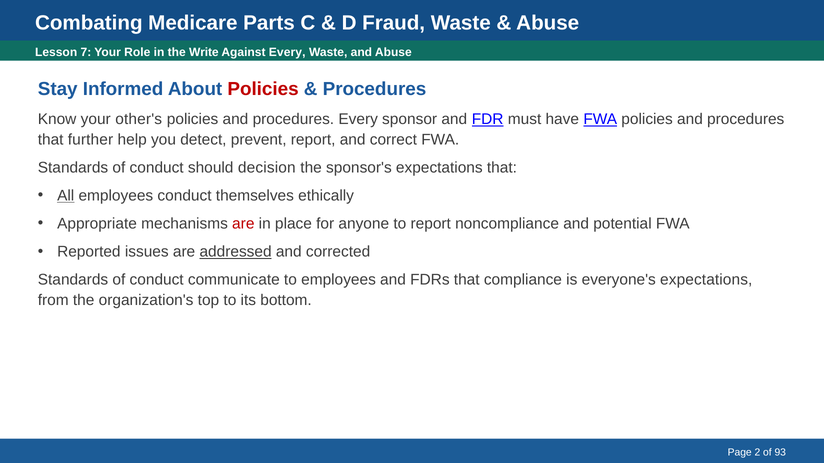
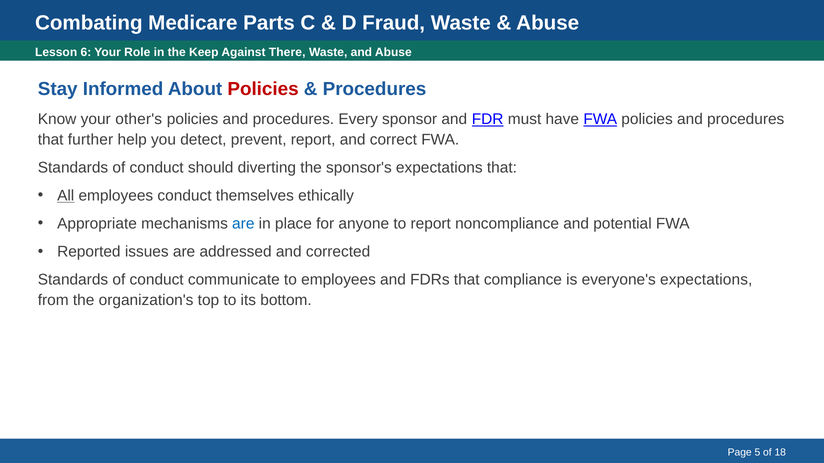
7: 7 -> 6
Write: Write -> Keep
Against Every: Every -> There
decision: decision -> diverting
are at (243, 224) colour: red -> blue
addressed underline: present -> none
2: 2 -> 5
93: 93 -> 18
